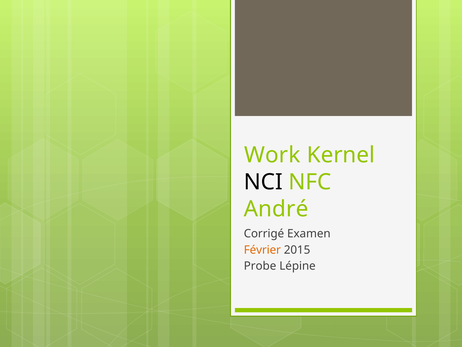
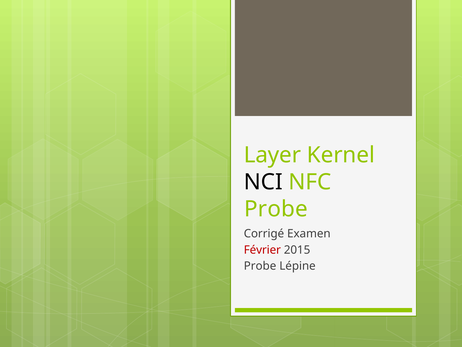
Work: Work -> Layer
André at (276, 209): André -> Probe
Février colour: orange -> red
